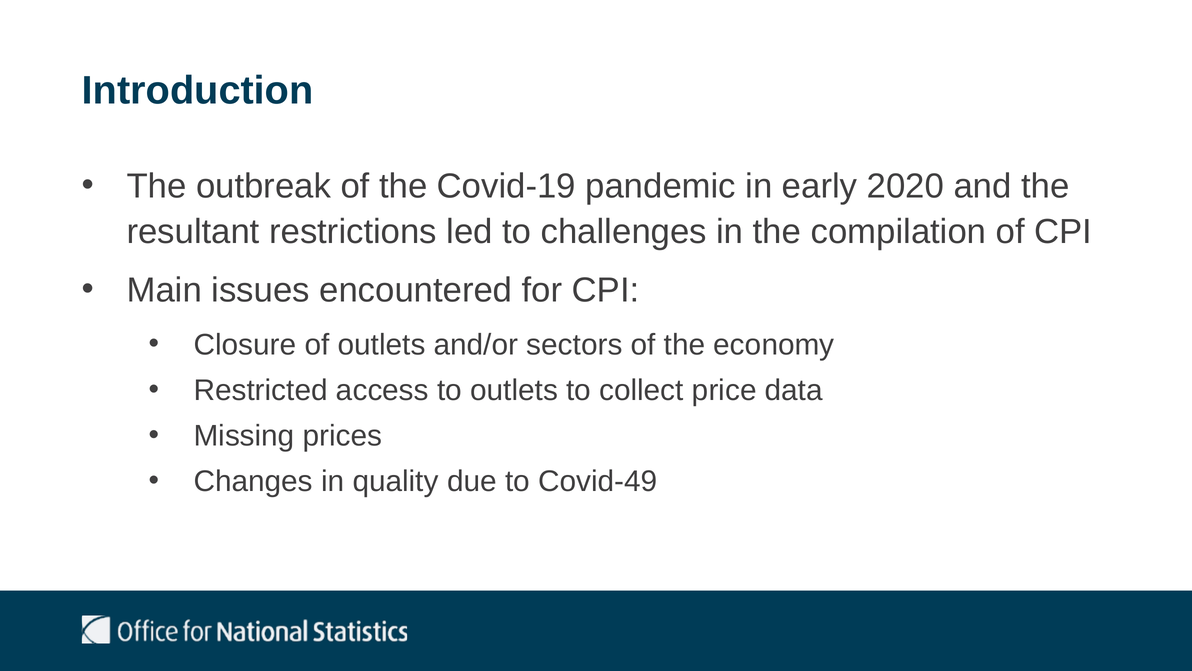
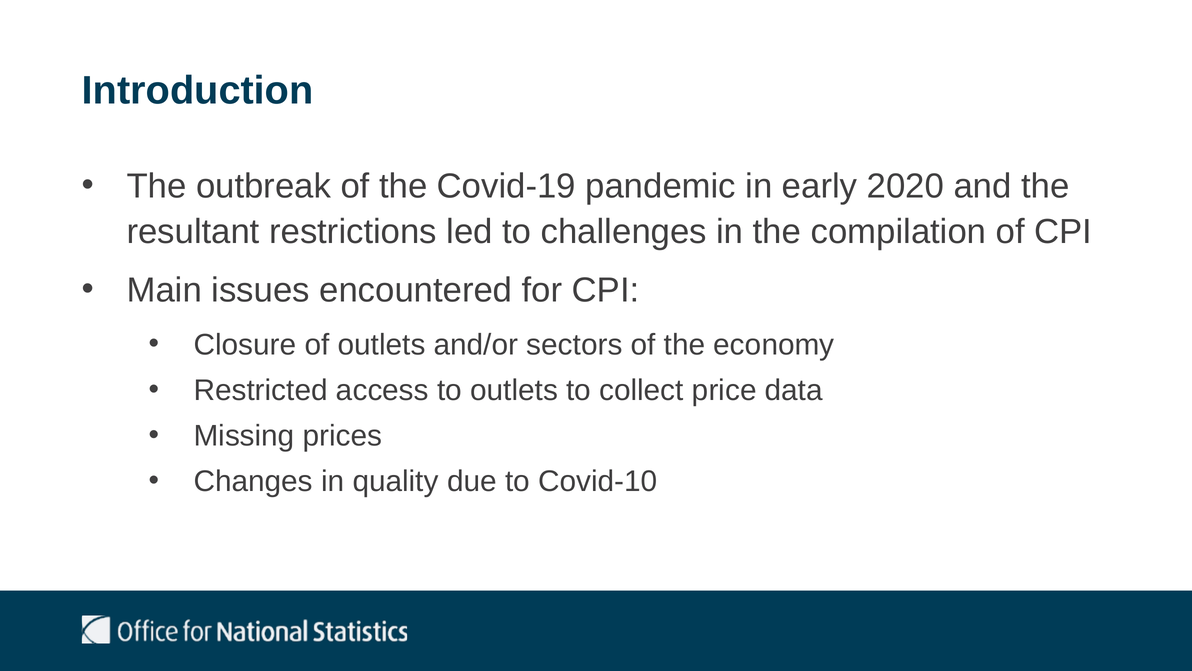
Covid-49: Covid-49 -> Covid-10
